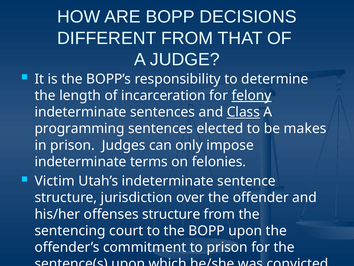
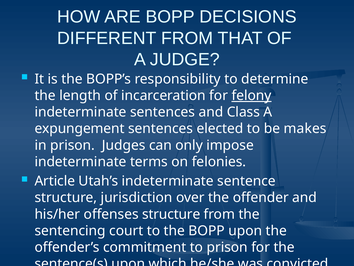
Class underline: present -> none
programming: programming -> expungement
Victim: Victim -> Article
